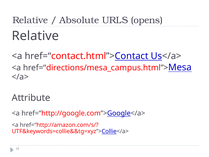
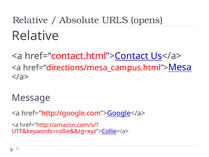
Attribute: Attribute -> Message
